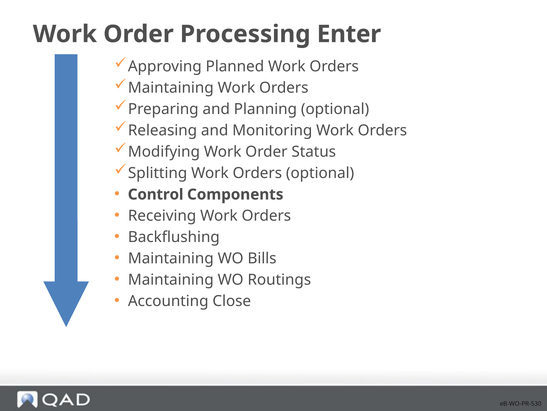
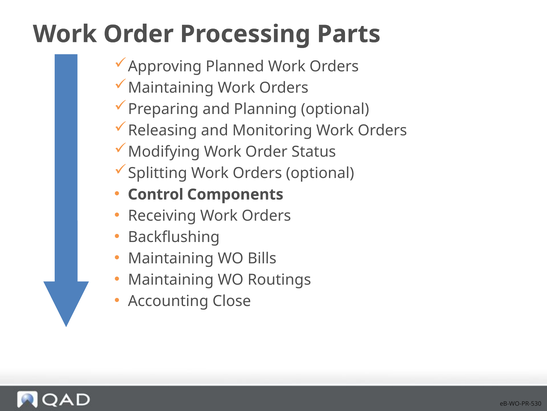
Enter: Enter -> Parts
